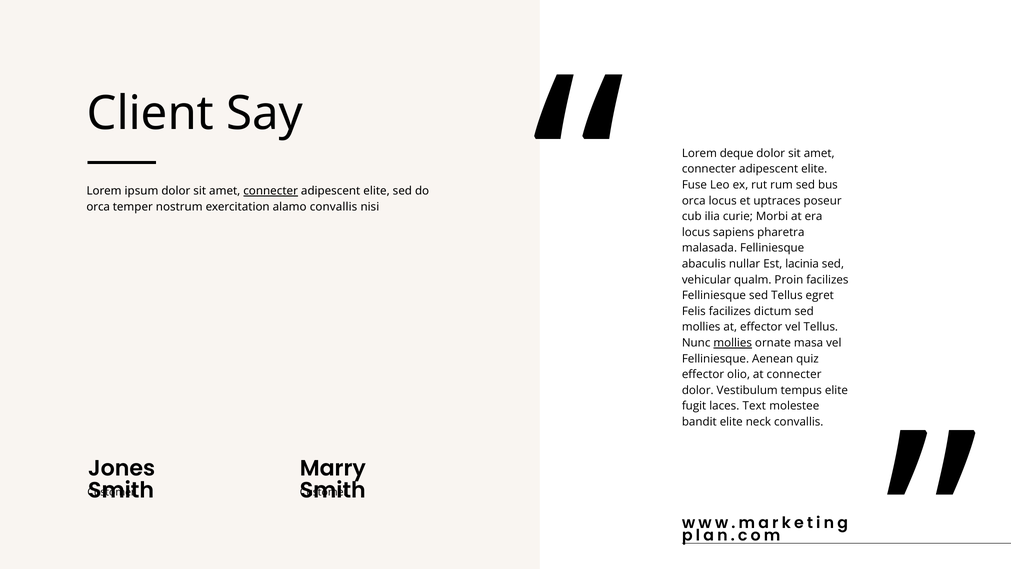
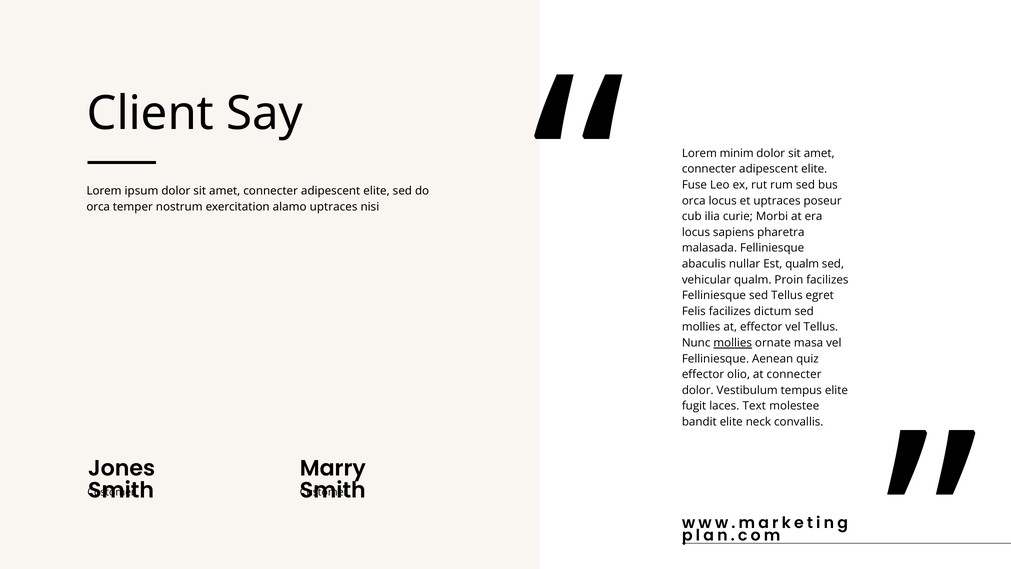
connecter at (271, 191) underline: present -> none
alamo convallis: convallis -> uptraces
deque: deque -> minim
Est lacinia: lacinia -> qualm
